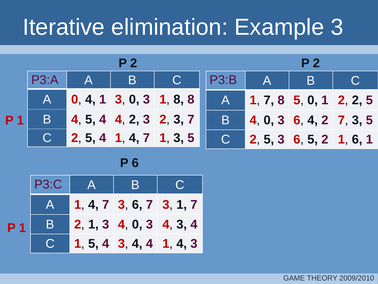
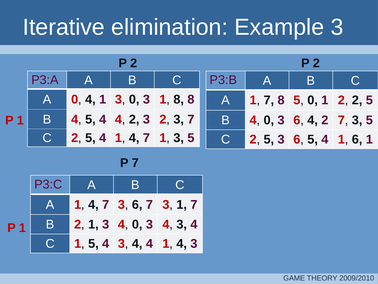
6 5 2: 2 -> 4
P 6: 6 -> 7
